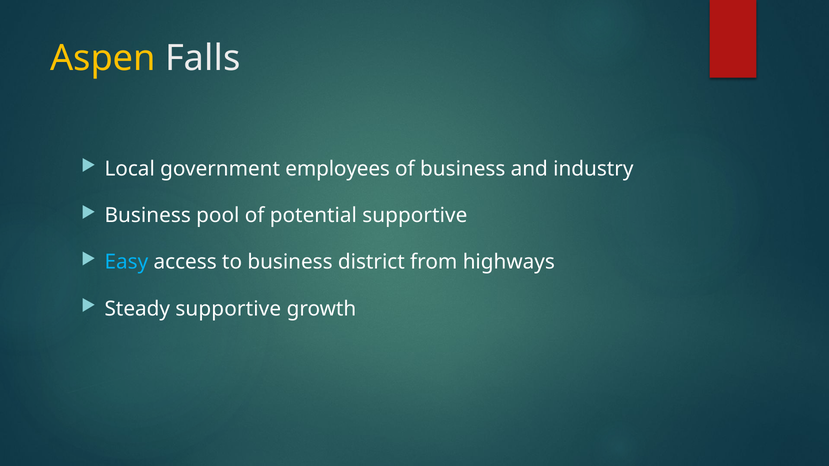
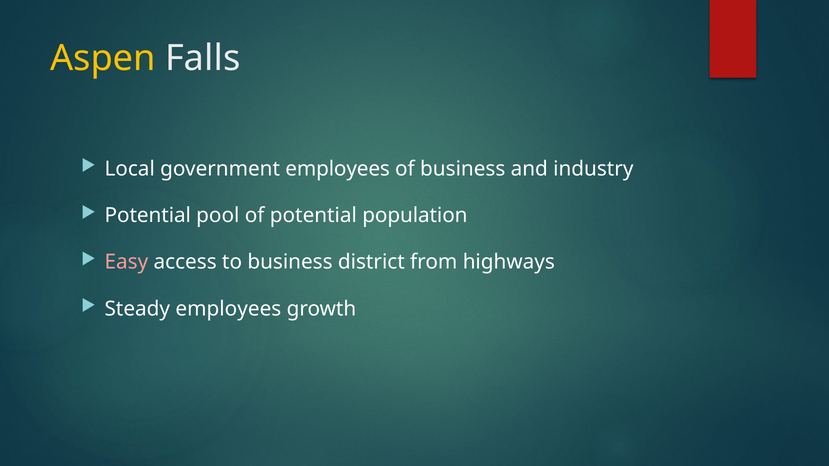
Business at (148, 216): Business -> Potential
potential supportive: supportive -> population
Easy colour: light blue -> pink
Steady supportive: supportive -> employees
